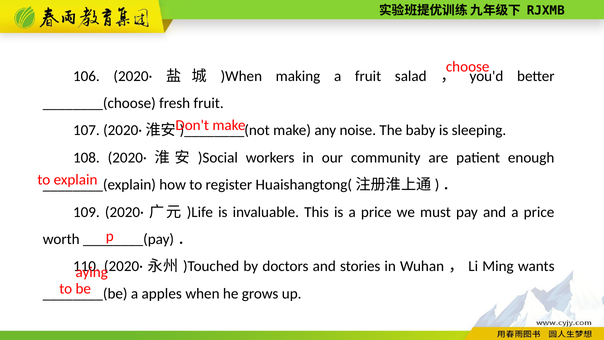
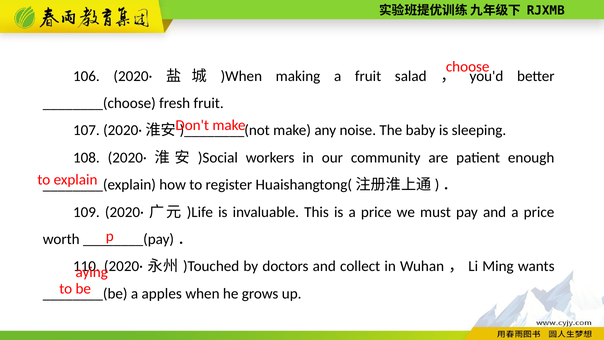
stories: stories -> collect
